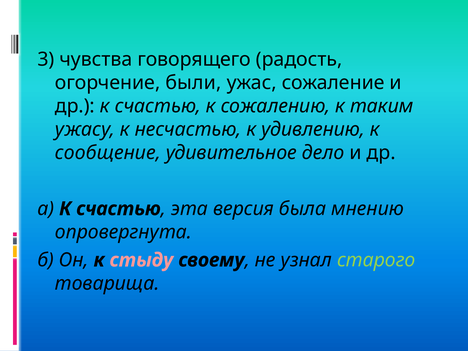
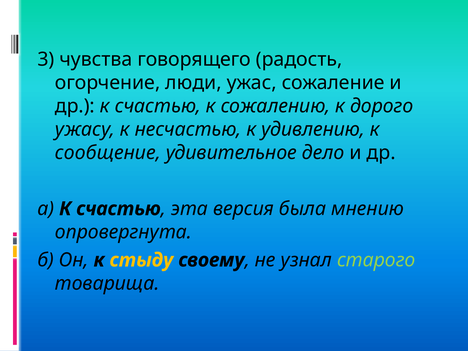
были: были -> люди
таким: таким -> дорого
стыду colour: pink -> yellow
